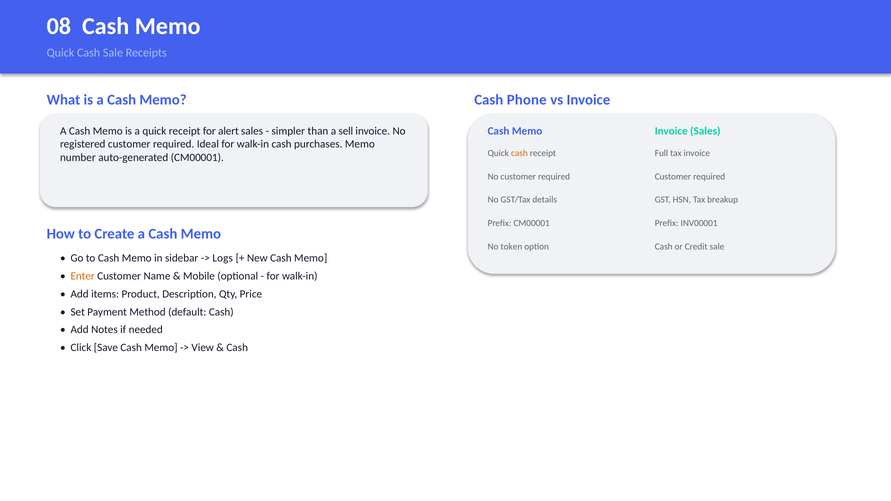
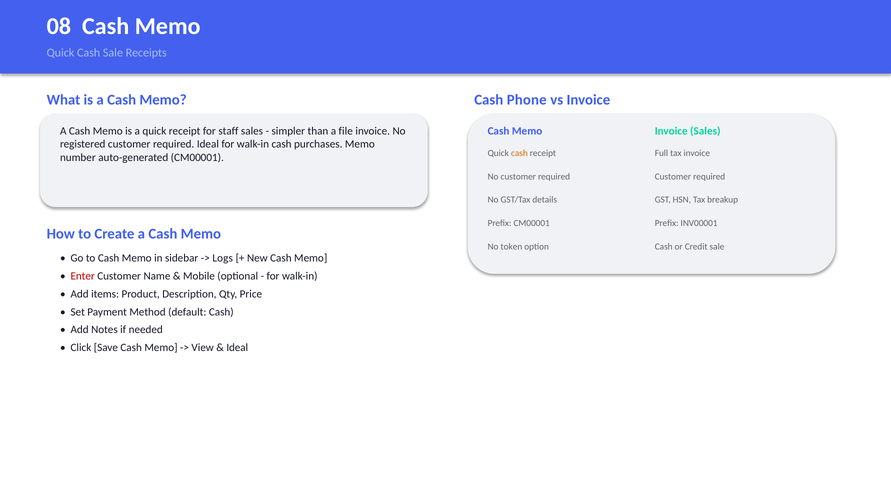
alert: alert -> staff
sell: sell -> file
Enter colour: orange -> red
Cash at (237, 348): Cash -> Ideal
